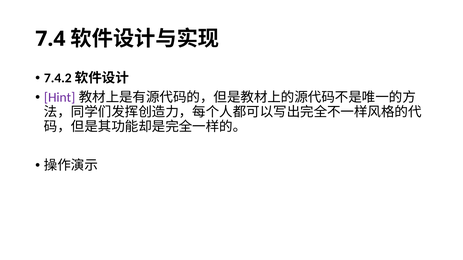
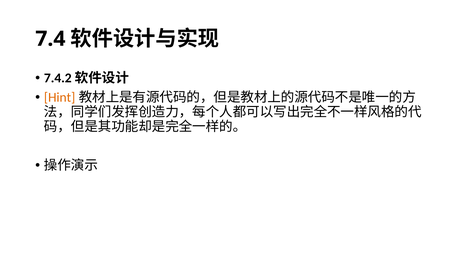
Hint colour: purple -> orange
